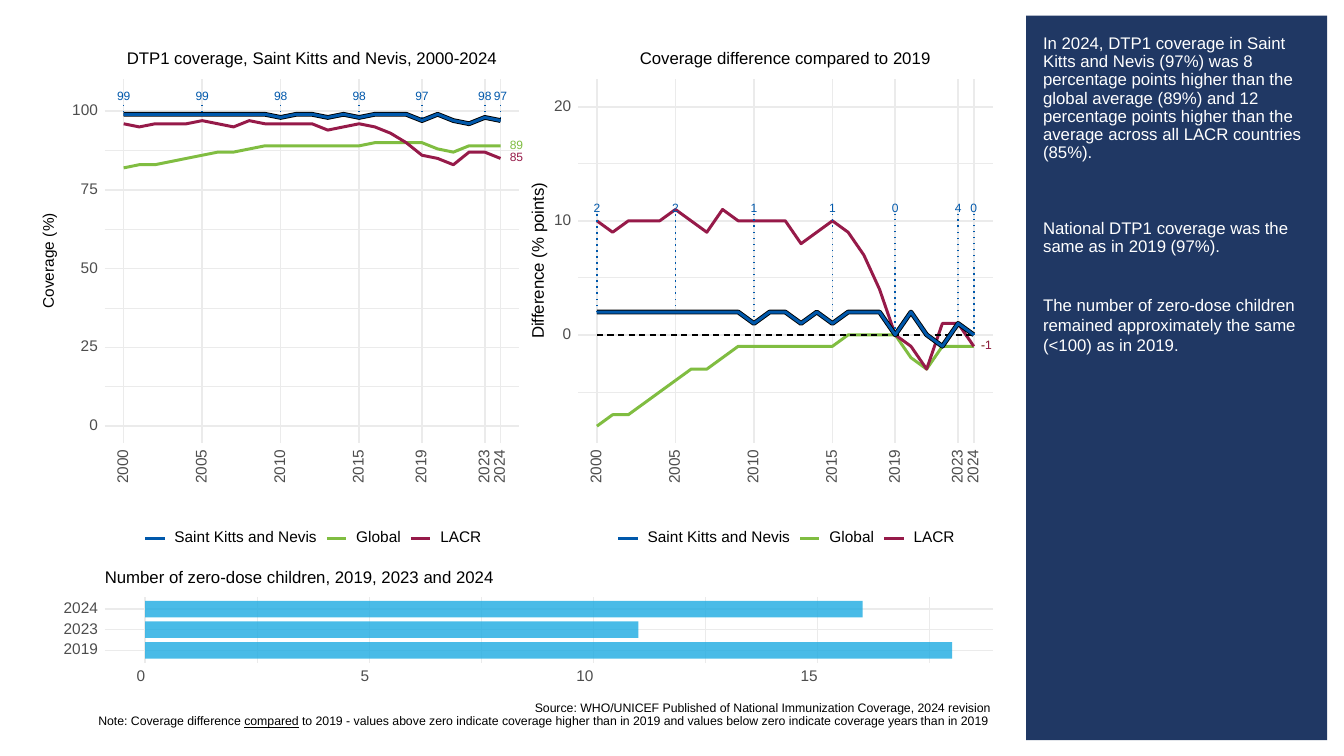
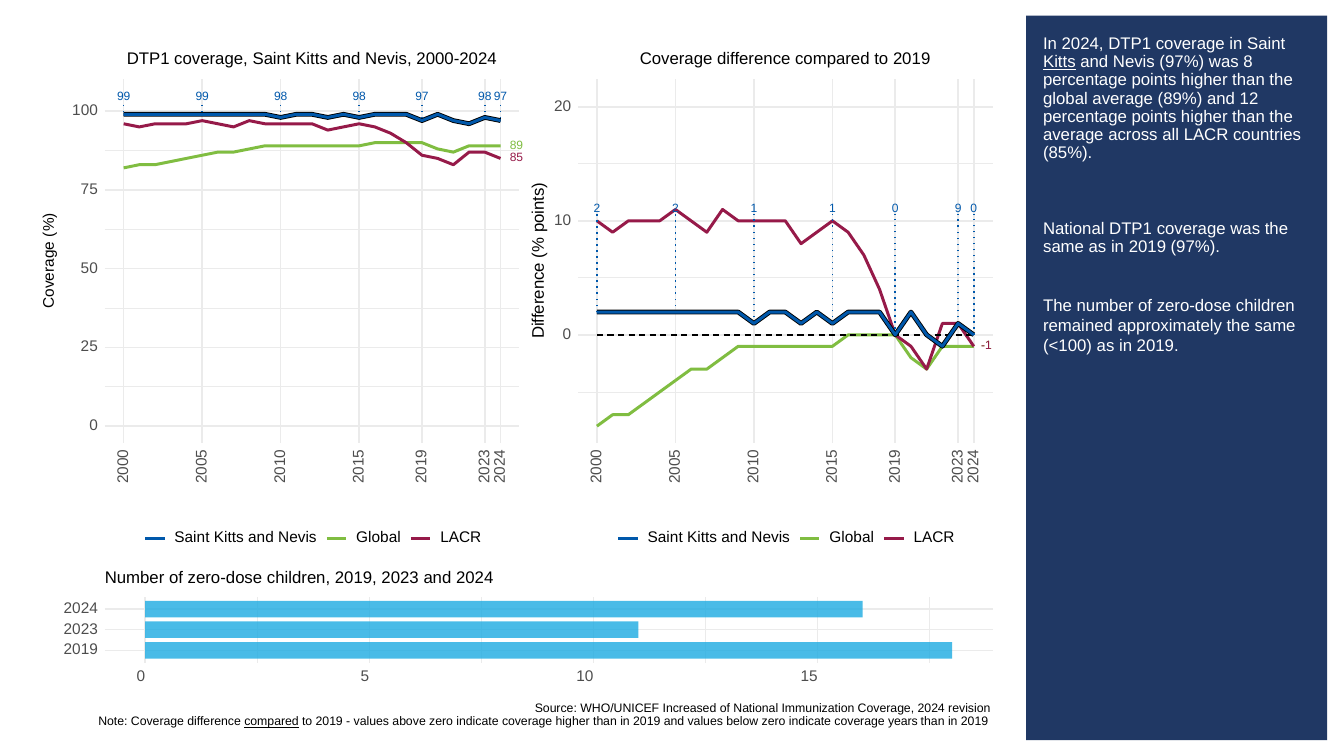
Kitts at (1059, 62) underline: none -> present
0 4: 4 -> 9
Published: Published -> Increased
